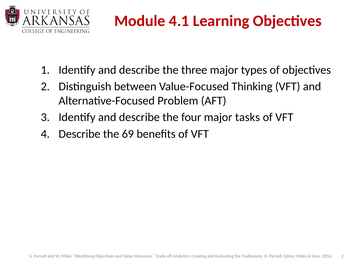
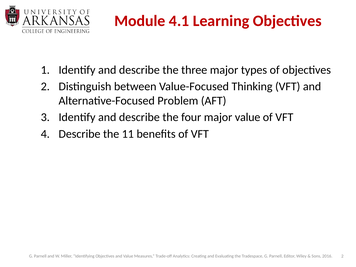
major tasks: tasks -> value
69: 69 -> 11
